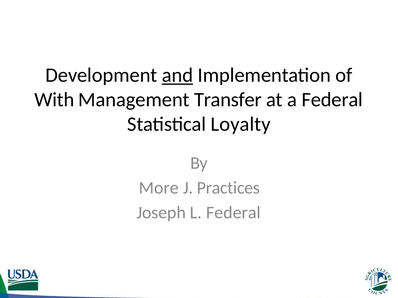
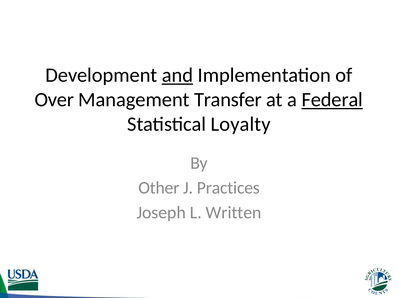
With: With -> Over
Federal at (332, 100) underline: none -> present
More: More -> Other
L Federal: Federal -> Written
